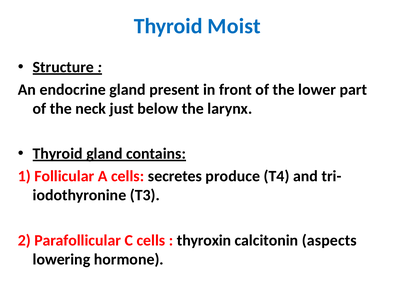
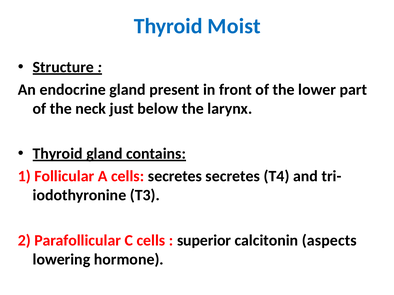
secretes produce: produce -> secretes
thyroxin: thyroxin -> superior
